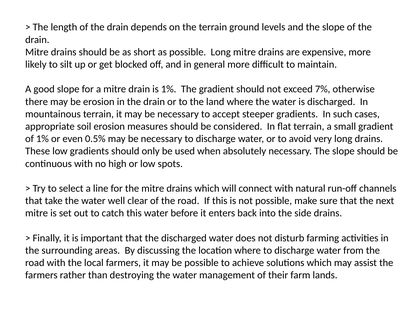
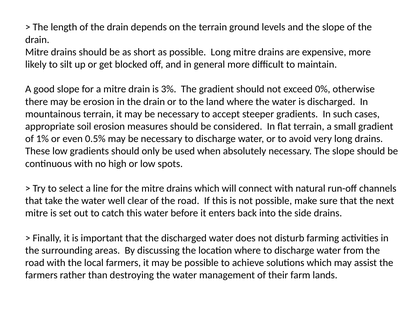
is 1%: 1% -> 3%
7%: 7% -> 0%
